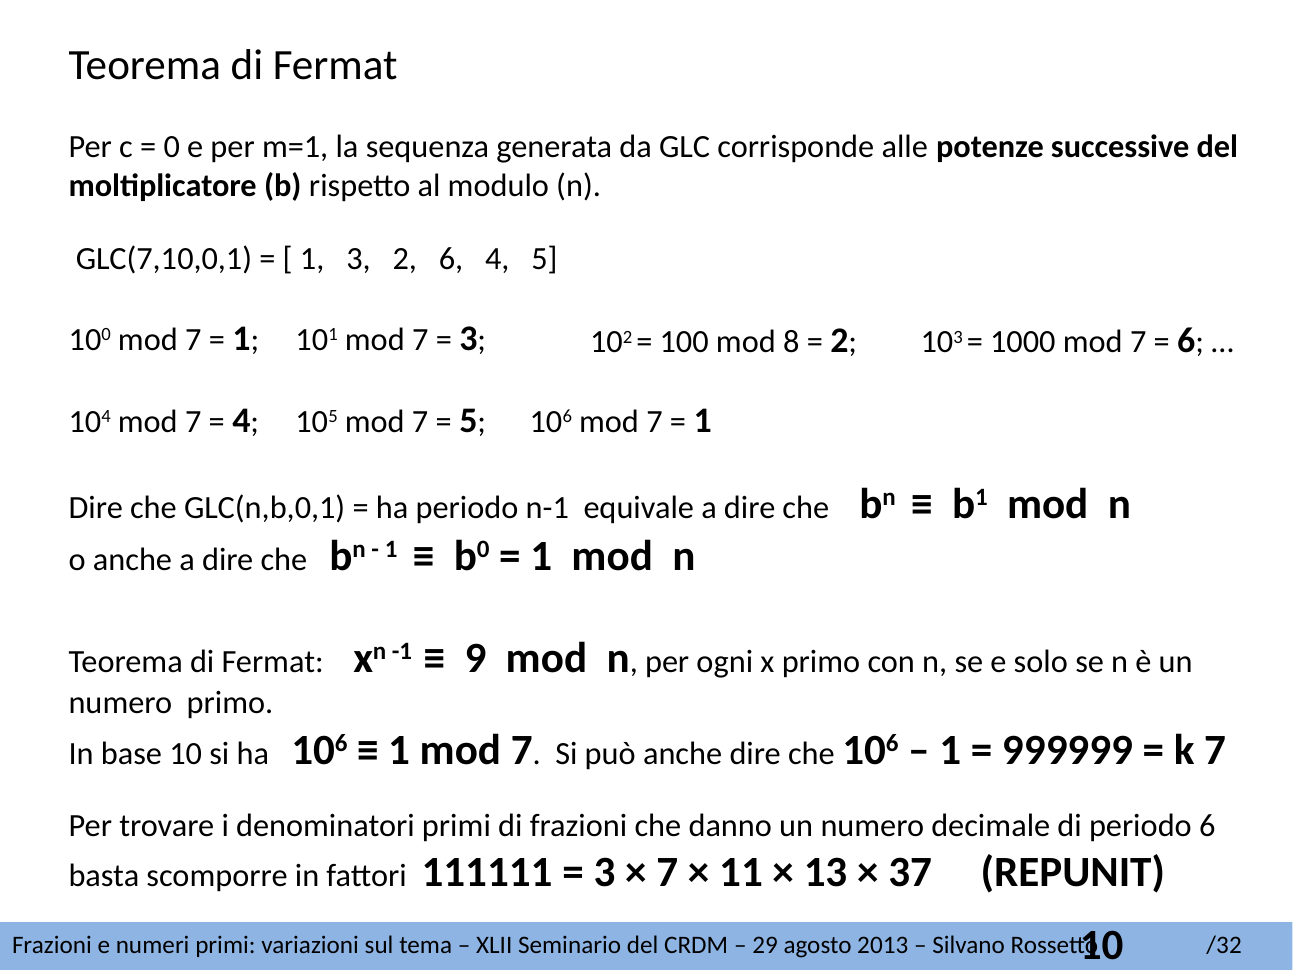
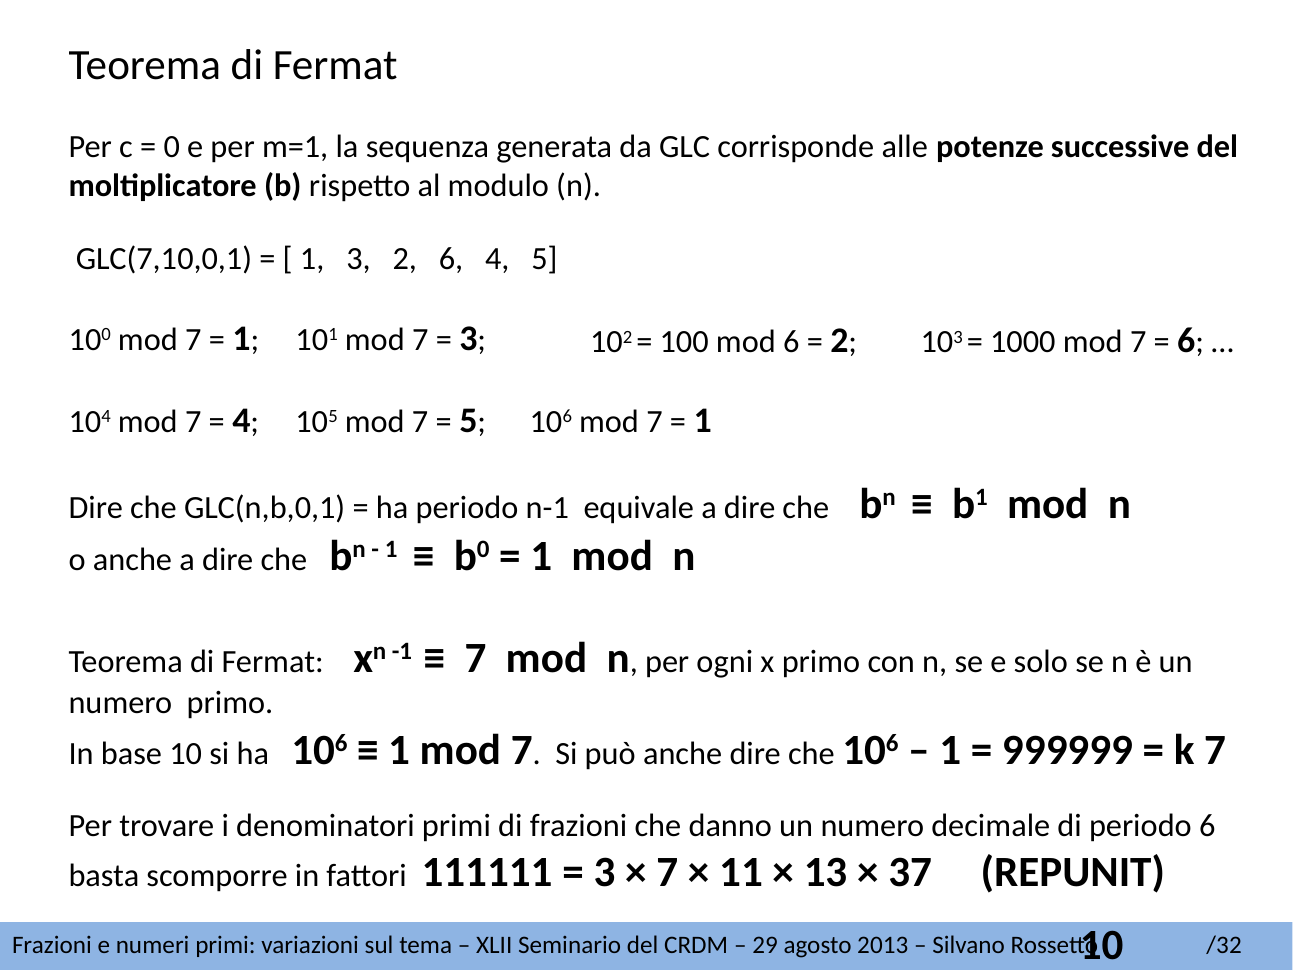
mod 8: 8 -> 6
9 at (475, 658): 9 -> 7
